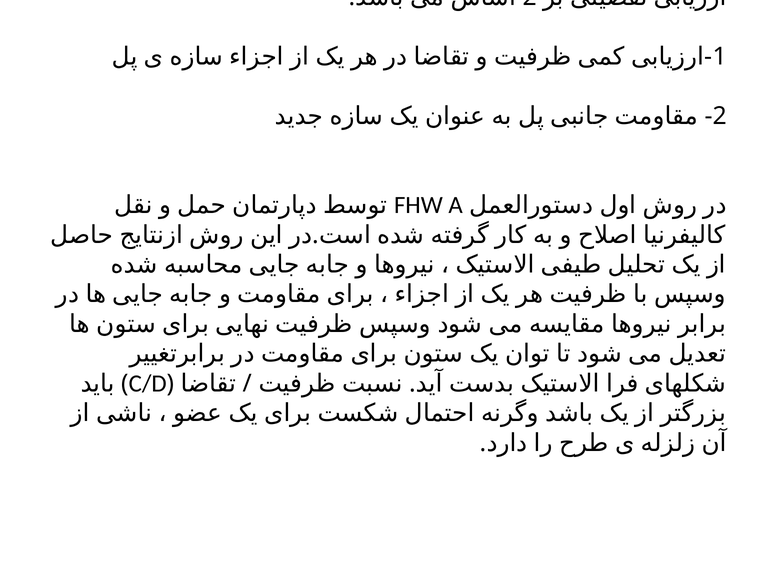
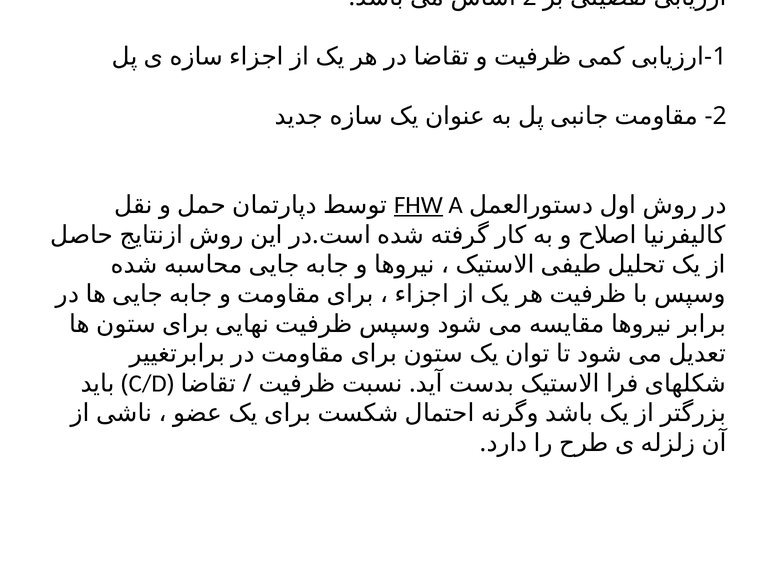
FHW underline: none -> present
